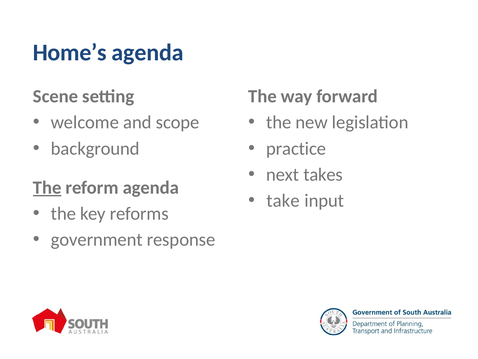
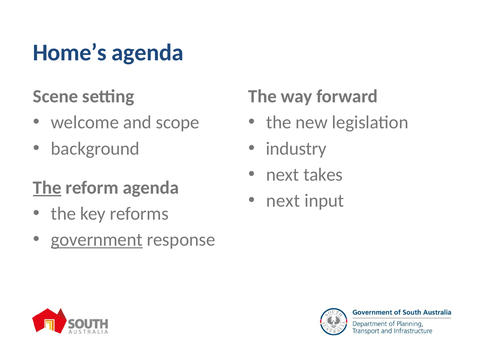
practice: practice -> industry
take at (283, 200): take -> next
government underline: none -> present
